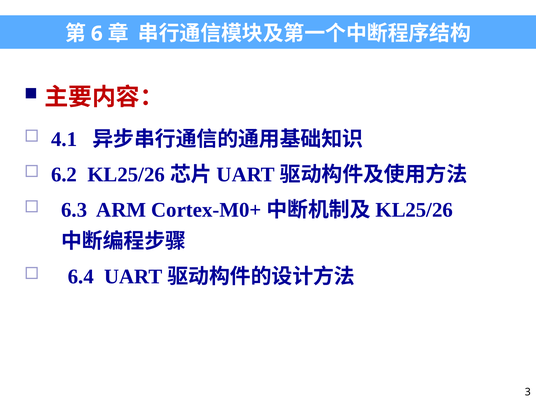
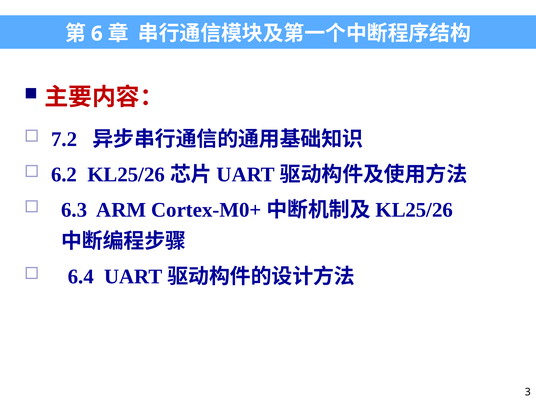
4.1: 4.1 -> 7.2
